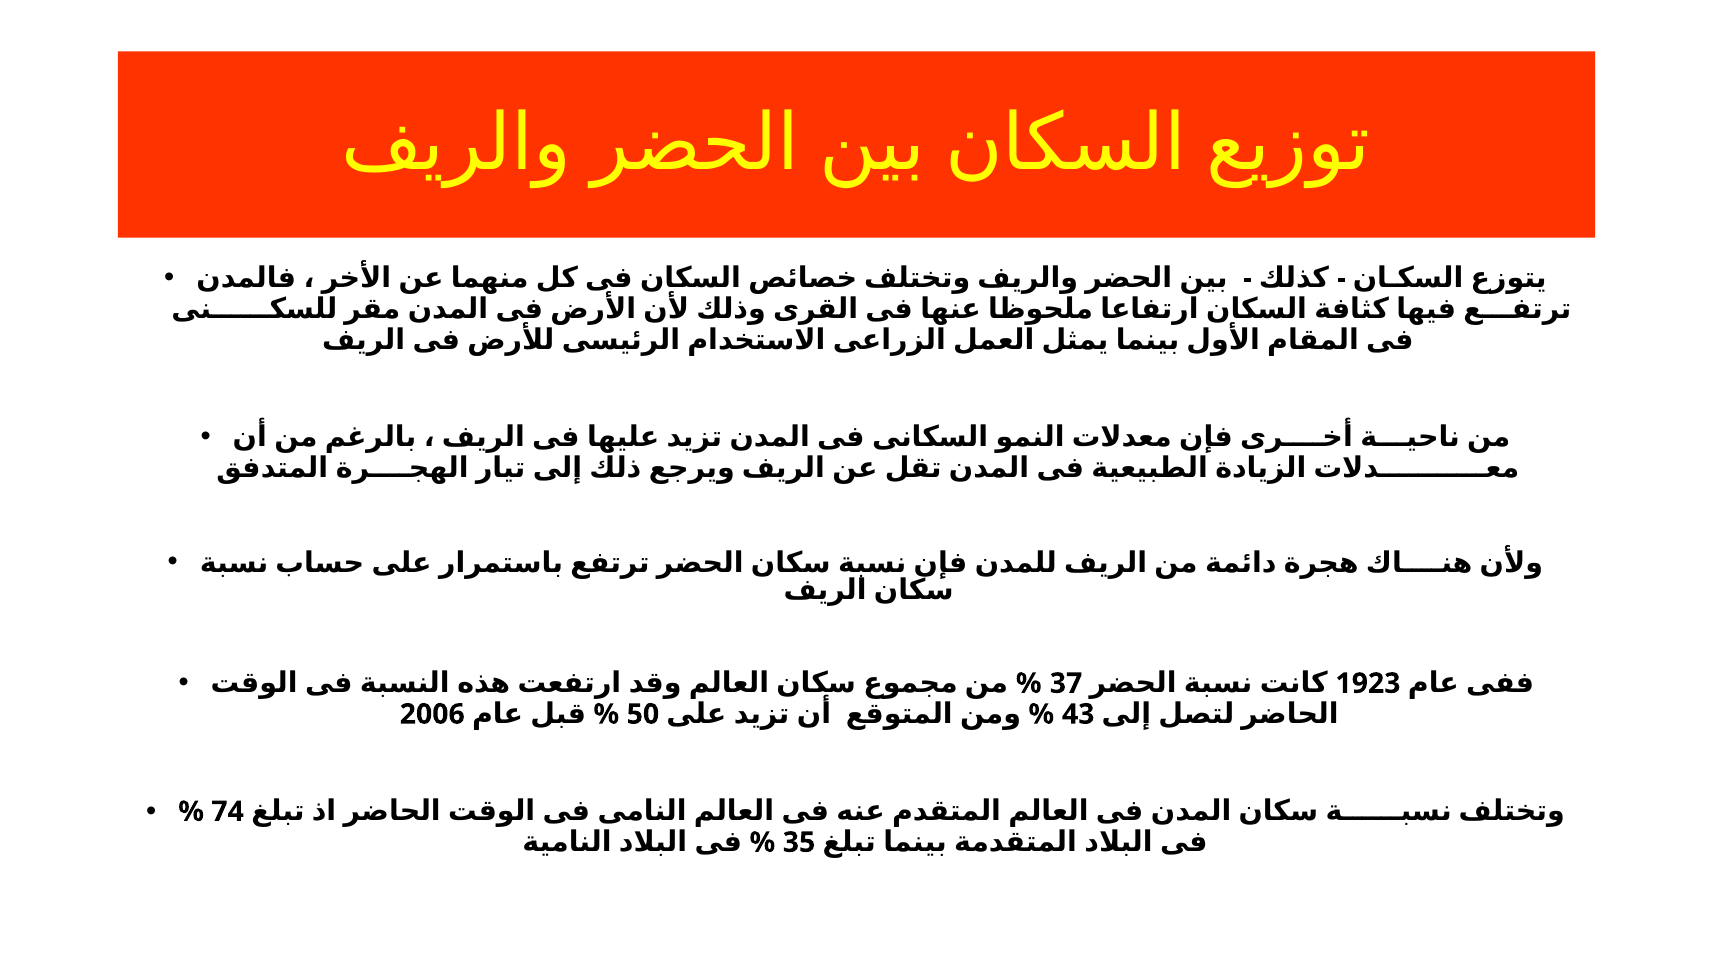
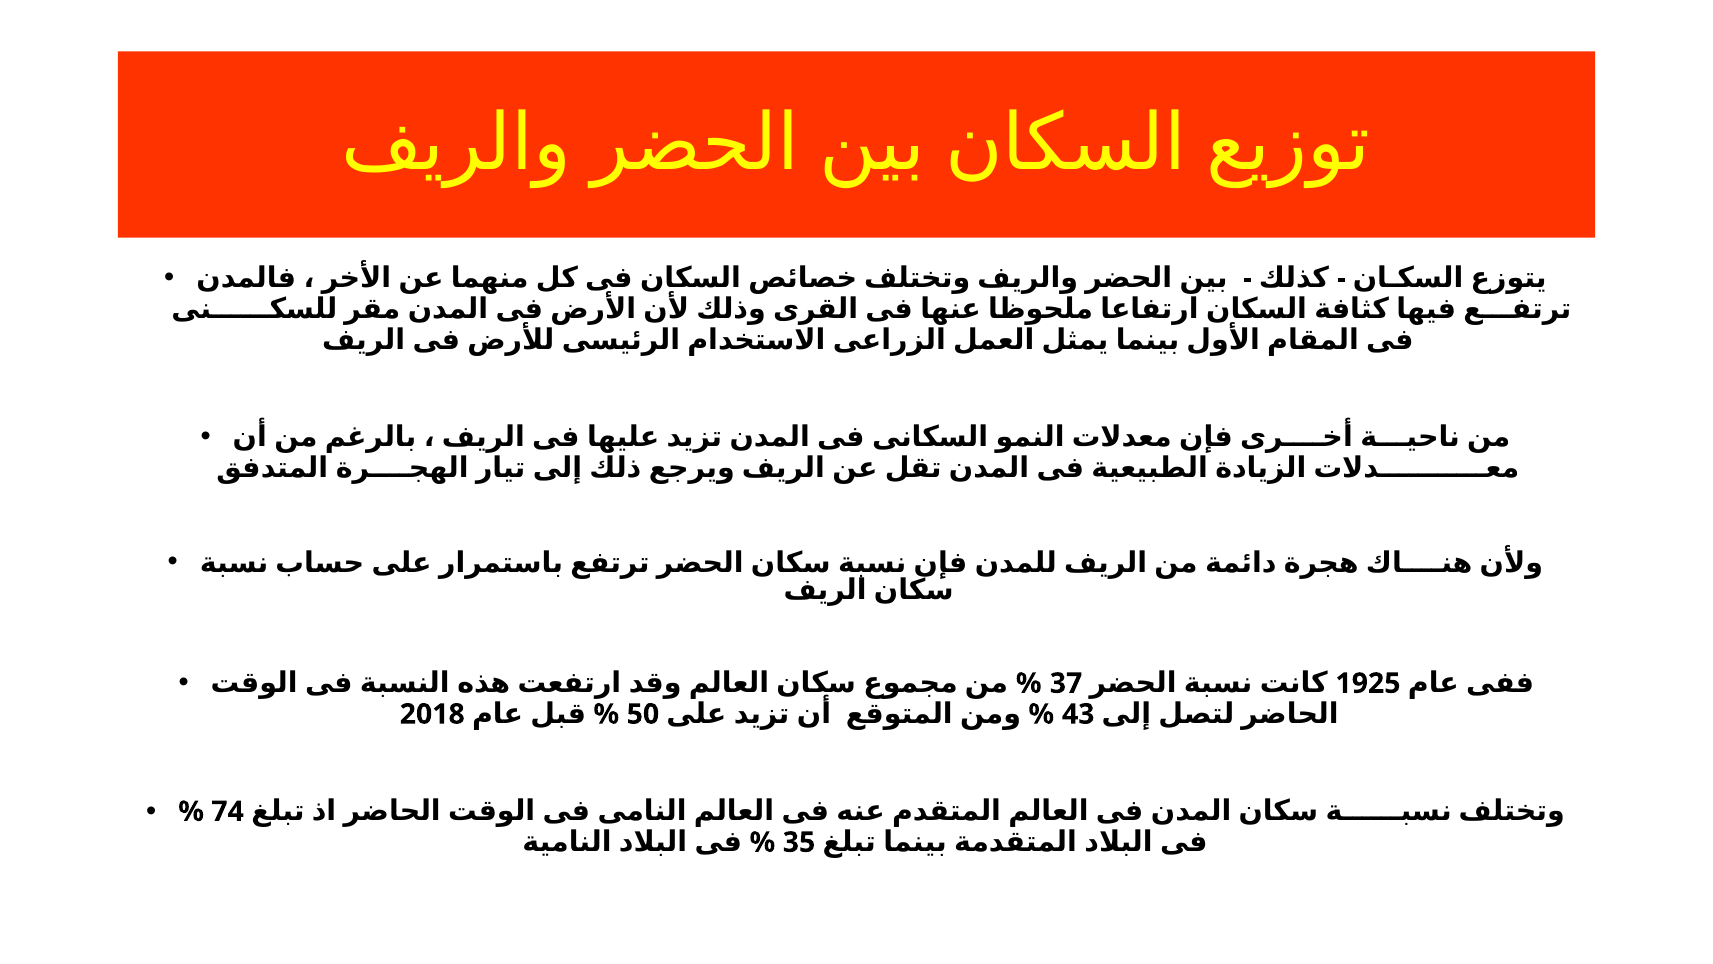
1923: 1923 -> 1925
2006: 2006 -> 2018
